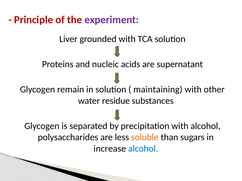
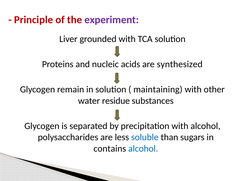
supernatant: supernatant -> synthesized
soluble colour: orange -> blue
increase: increase -> contains
